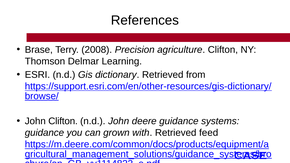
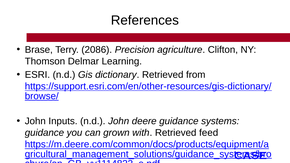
2008: 2008 -> 2086
John Clifton: Clifton -> Inputs
